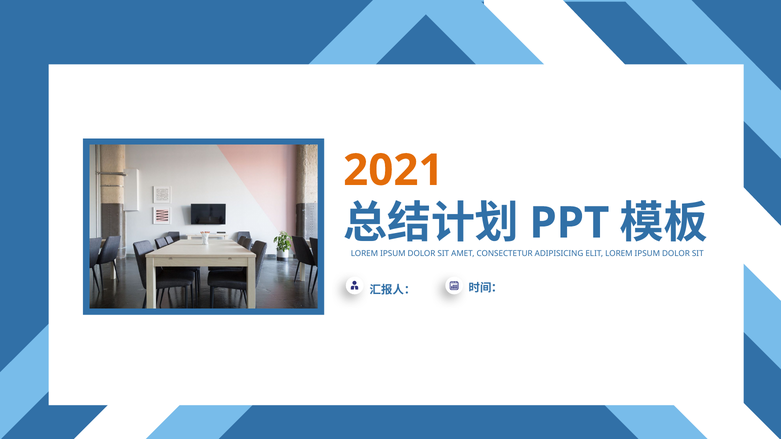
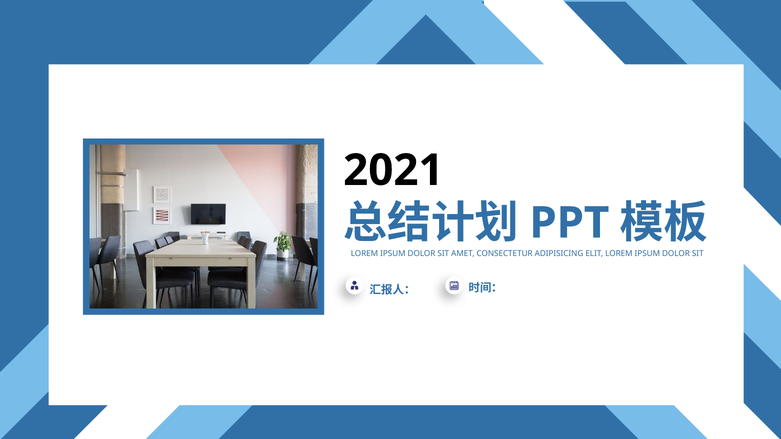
2021 colour: orange -> black
